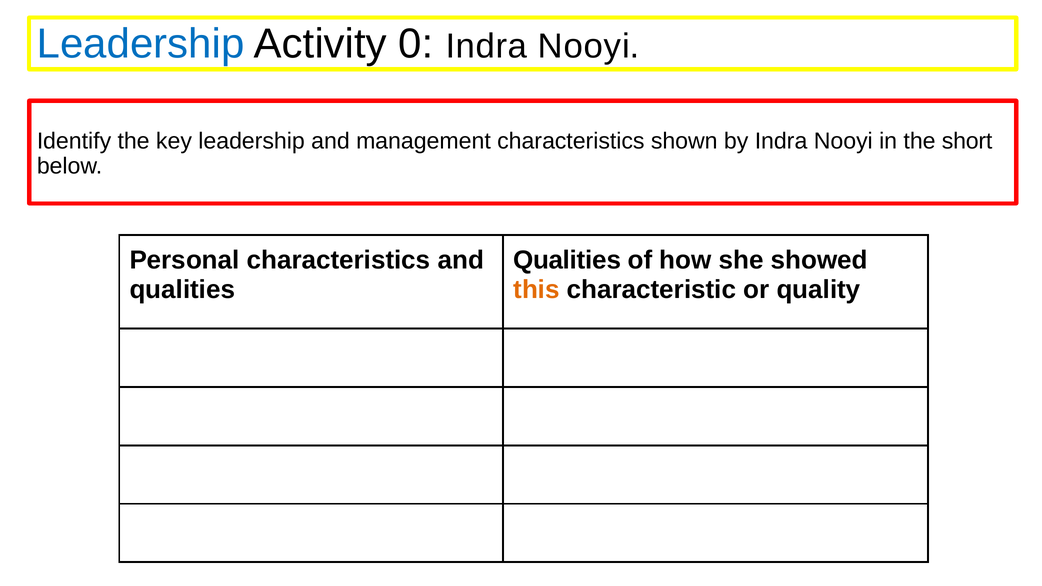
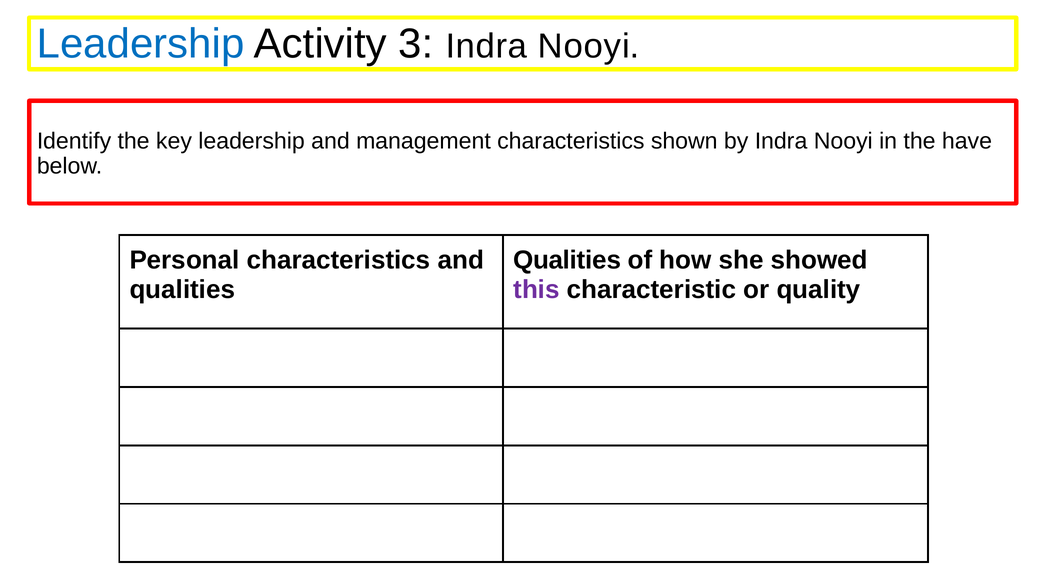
0: 0 -> 3
short: short -> have
this colour: orange -> purple
